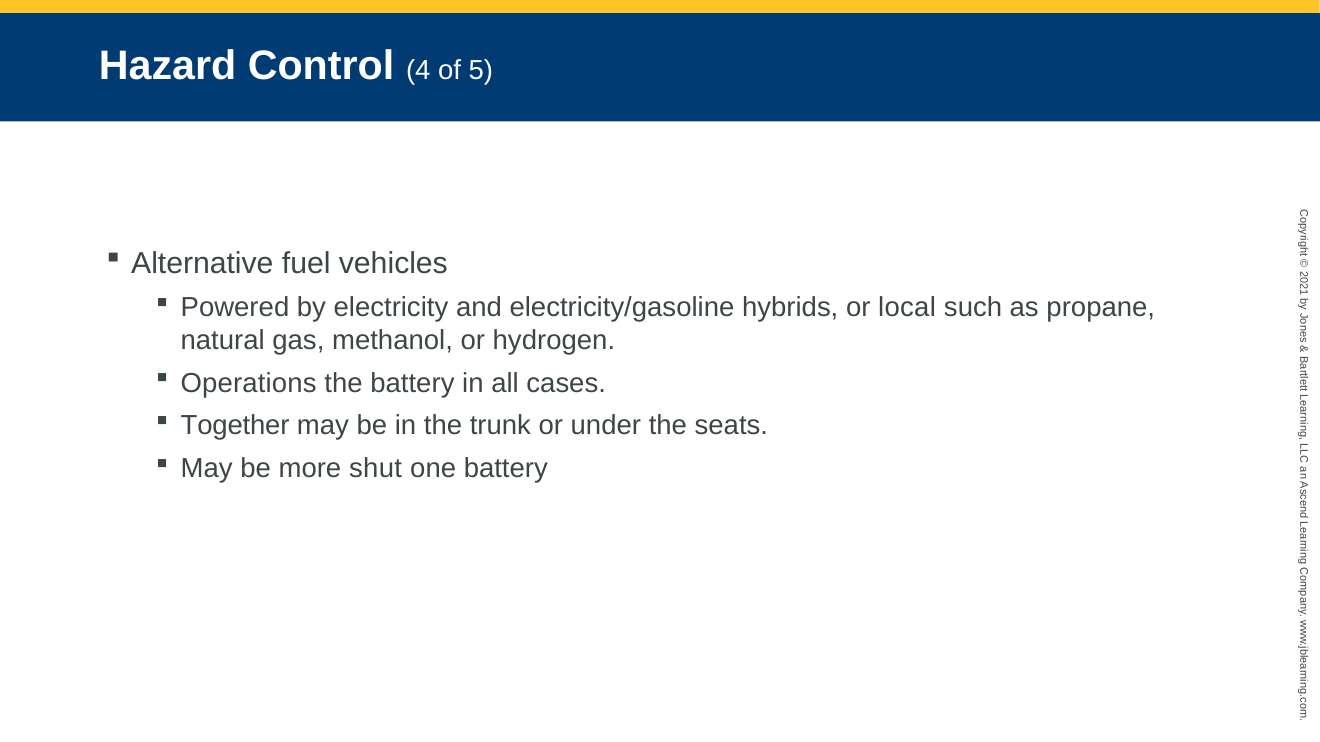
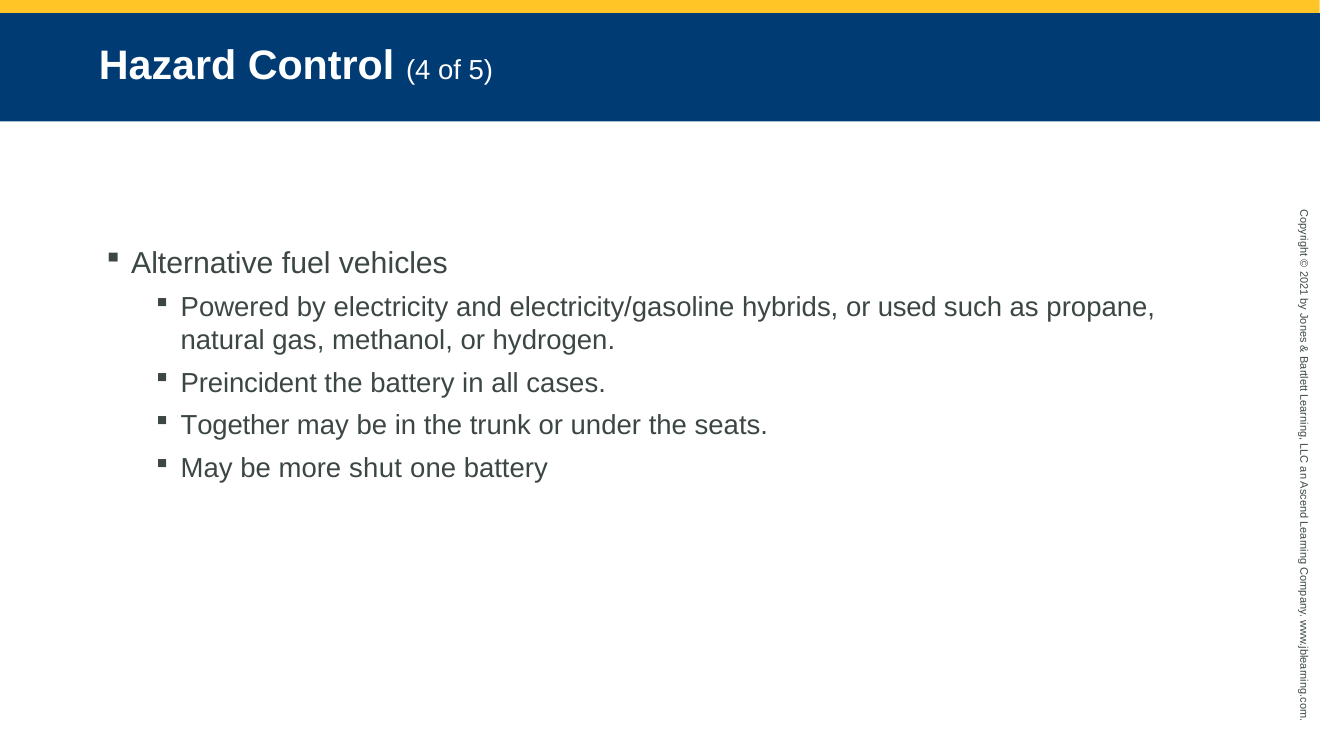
local: local -> used
Operations: Operations -> Preincident
